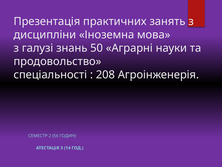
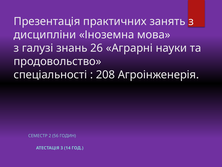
50: 50 -> 26
